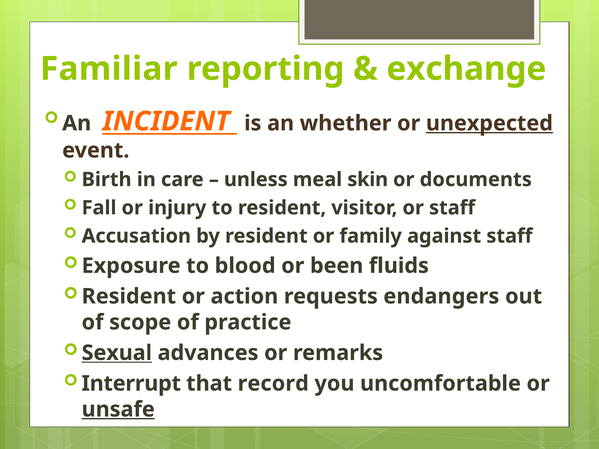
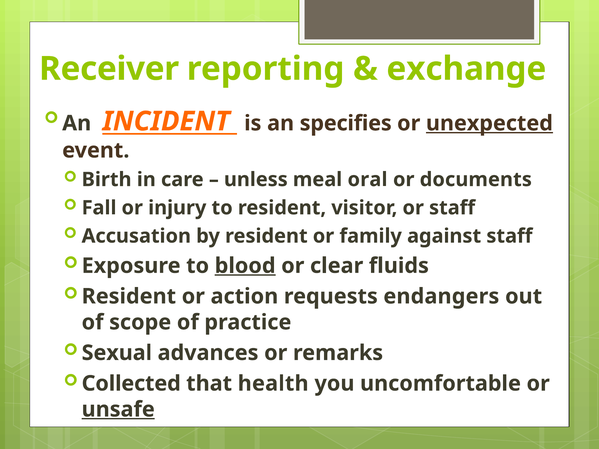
Familiar: Familiar -> Receiver
whether: whether -> specifies
skin: skin -> oral
blood underline: none -> present
been: been -> clear
Sexual underline: present -> none
Interrupt: Interrupt -> Collected
record: record -> health
